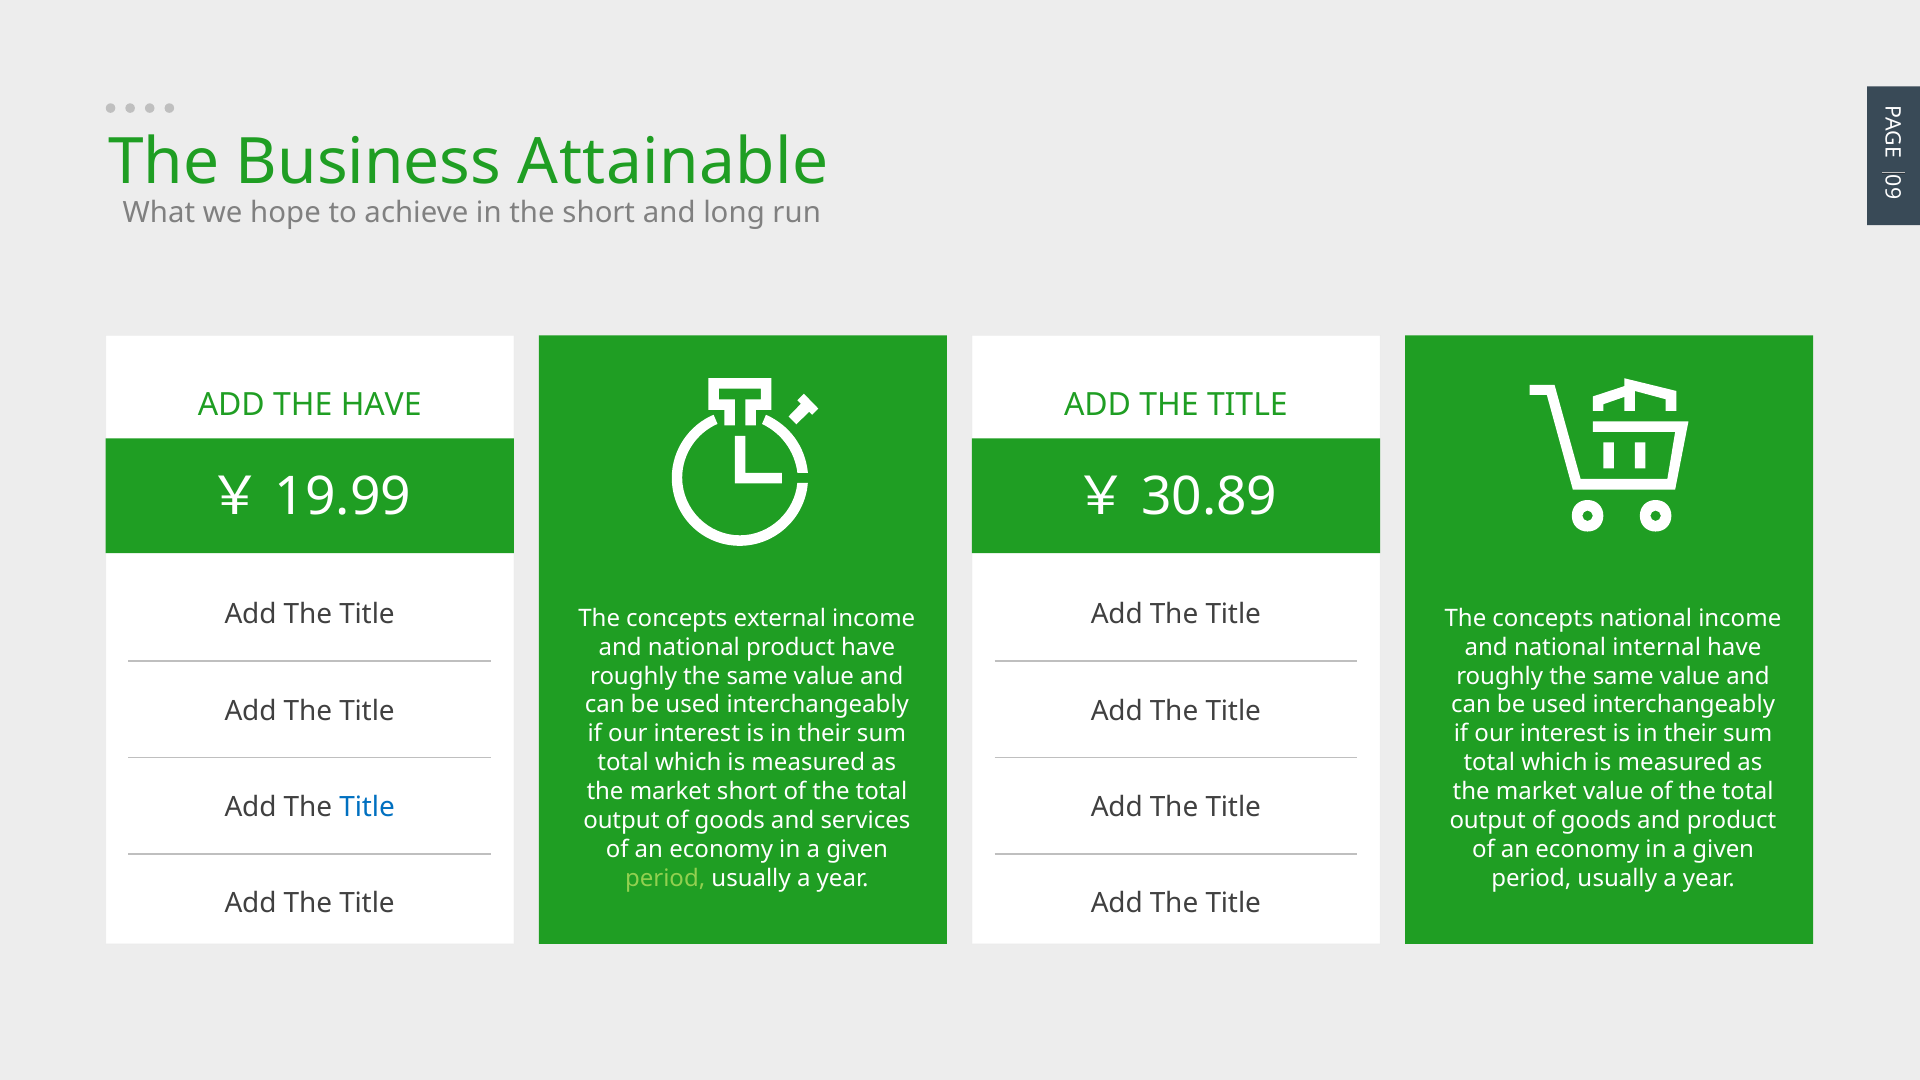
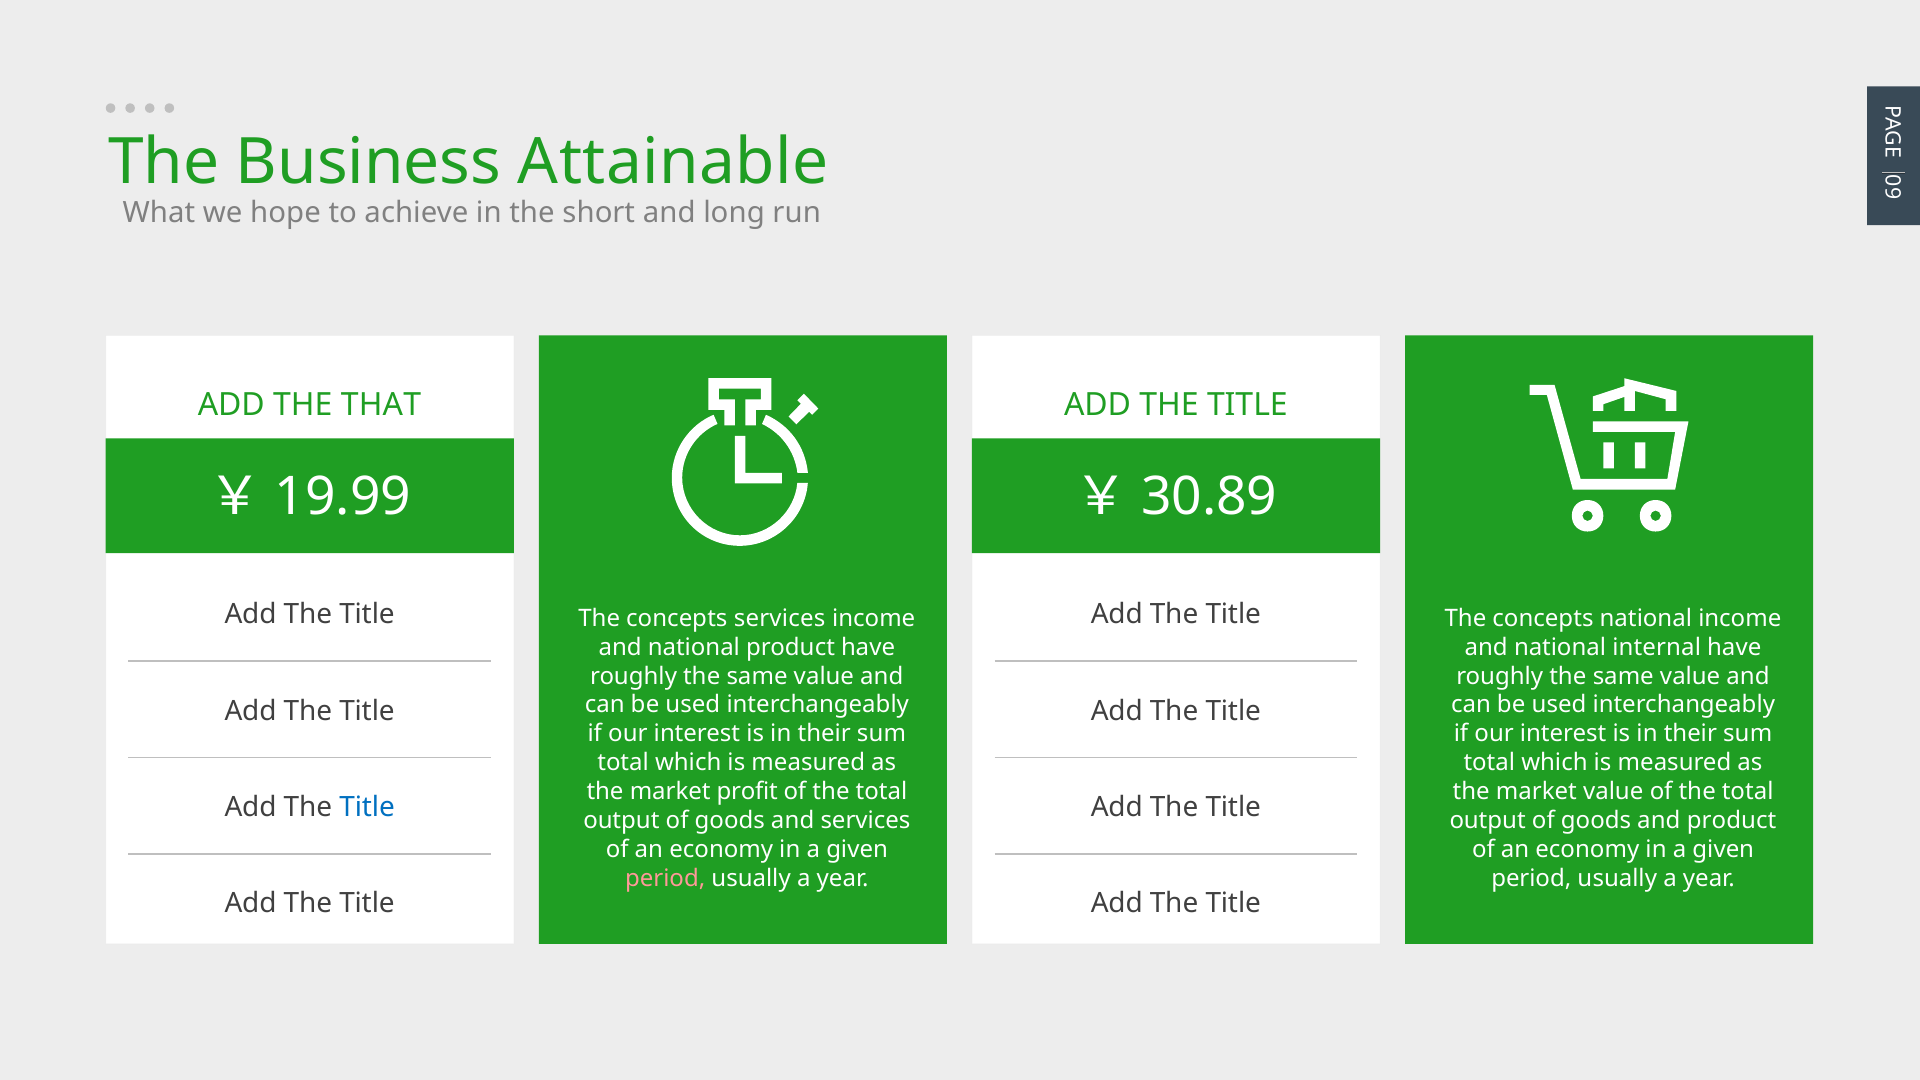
THE HAVE: HAVE -> THAT
concepts external: external -> services
market short: short -> profit
period at (665, 878) colour: light green -> pink
